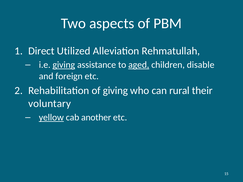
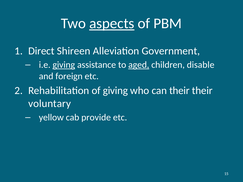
aspects underline: none -> present
Utilized: Utilized -> Shireen
Rehmatullah: Rehmatullah -> Government
can rural: rural -> their
yellow underline: present -> none
another: another -> provide
